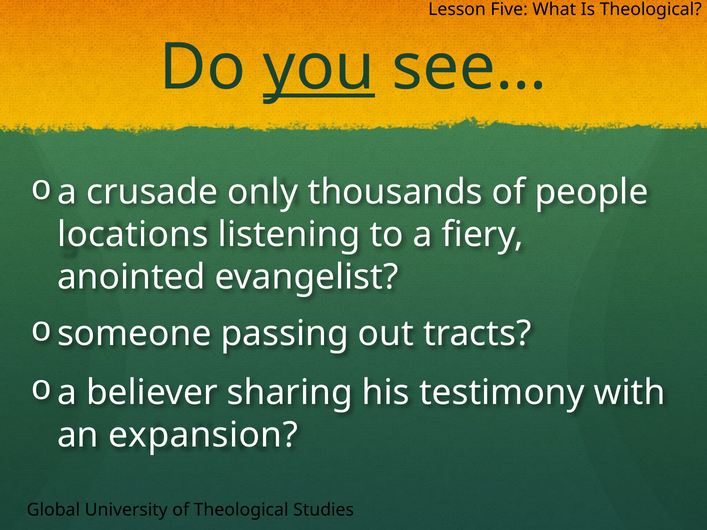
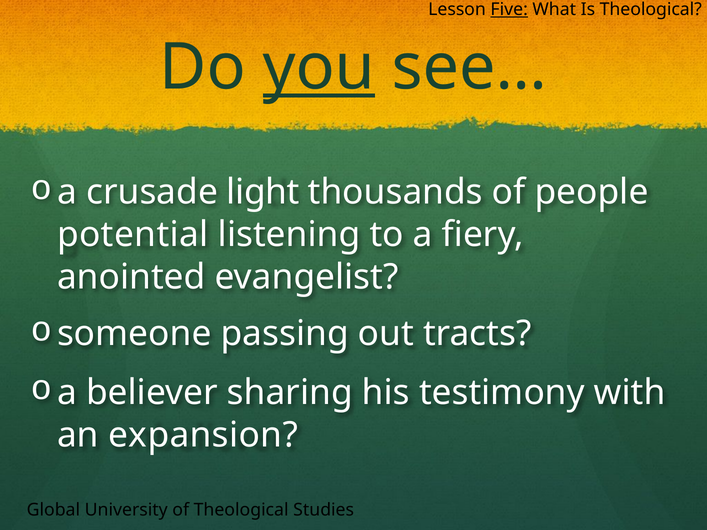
Five underline: none -> present
only: only -> light
locations: locations -> potential
